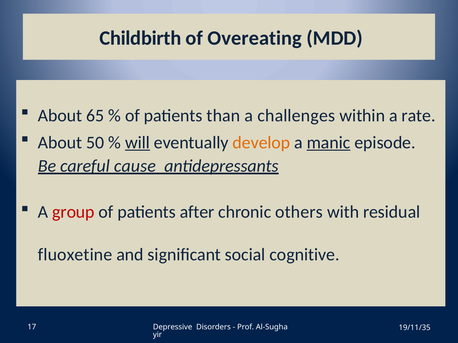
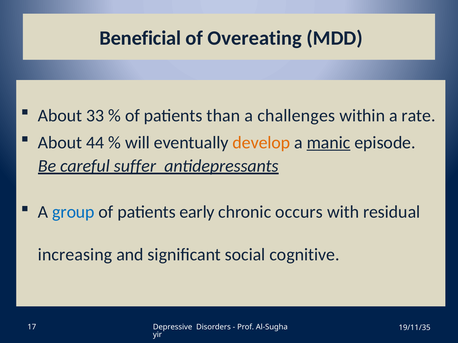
Childbirth: Childbirth -> Beneficial
65: 65 -> 33
50: 50 -> 44
will underline: present -> none
cause: cause -> suffer
group colour: red -> blue
after: after -> early
others: others -> occurs
fluoxetine: fluoxetine -> increasing
